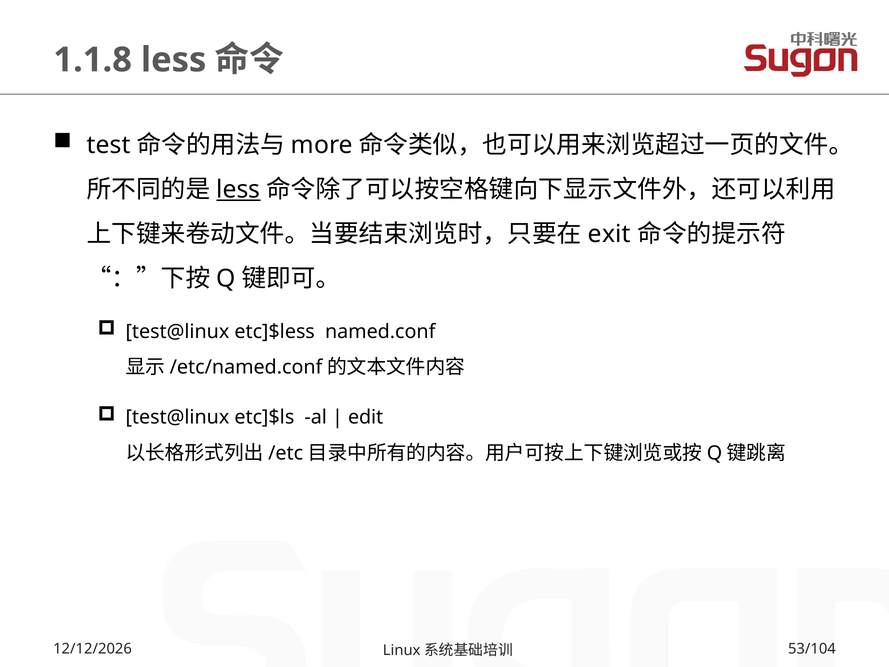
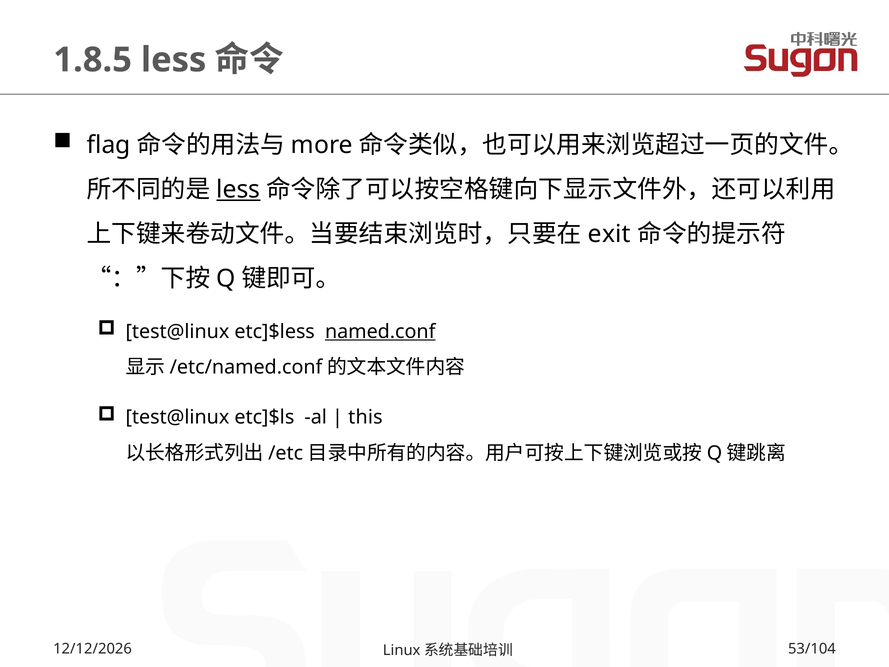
1.1.8: 1.1.8 -> 1.8.5
test: test -> flag
named.conf underline: none -> present
edit: edit -> this
